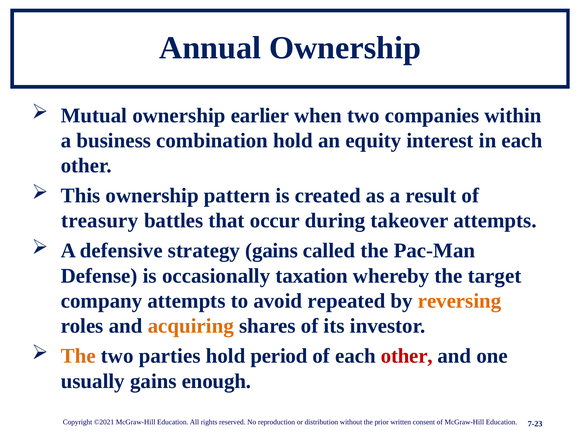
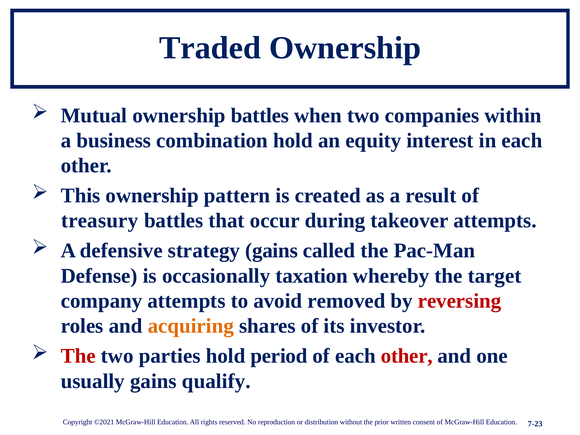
Annual: Annual -> Traded
ownership earlier: earlier -> battles
repeated: repeated -> removed
reversing colour: orange -> red
The at (78, 356) colour: orange -> red
enough: enough -> qualify
